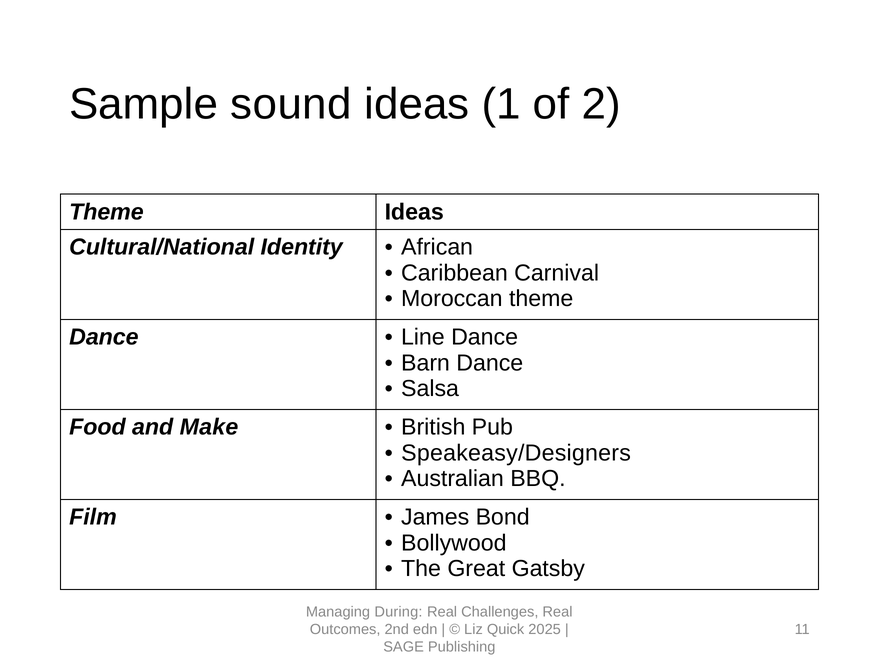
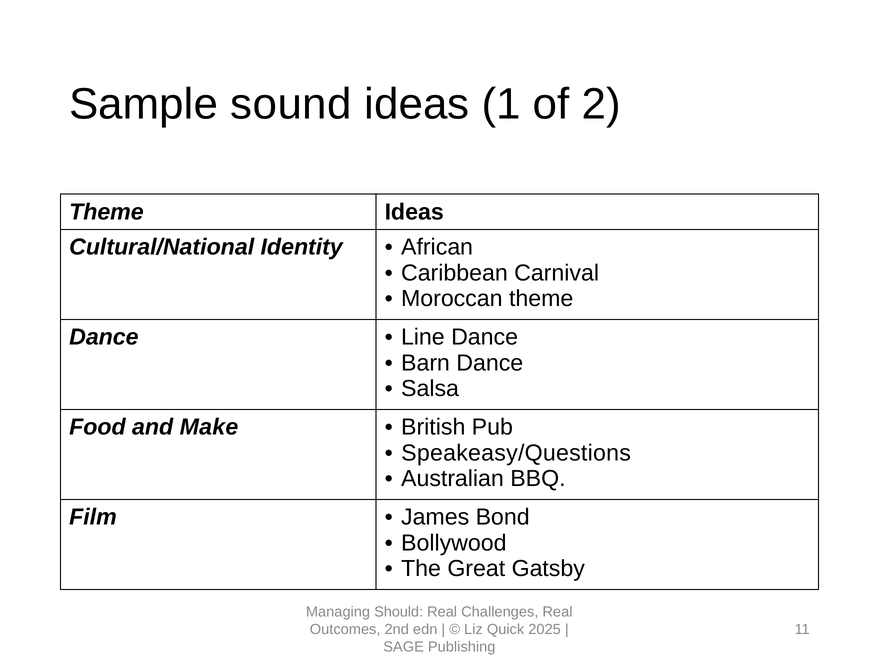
Speakeasy/Designers: Speakeasy/Designers -> Speakeasy/Questions
During: During -> Should
